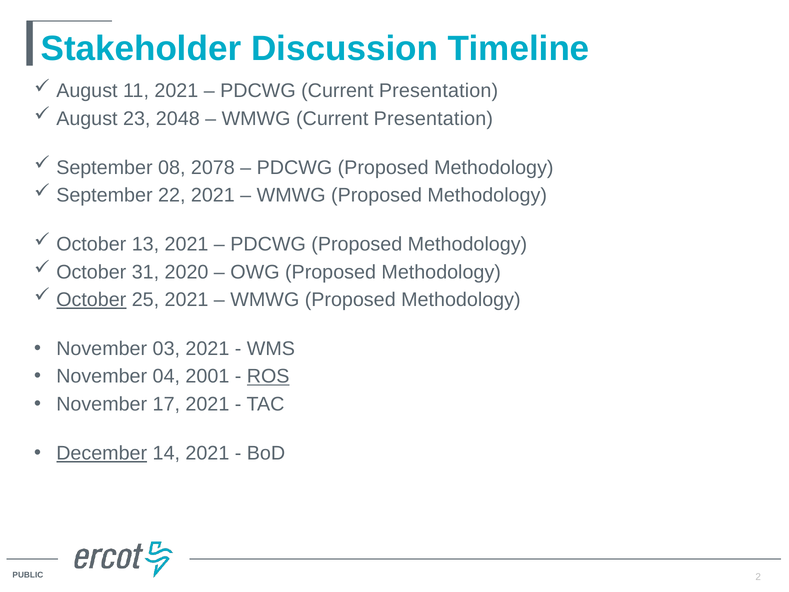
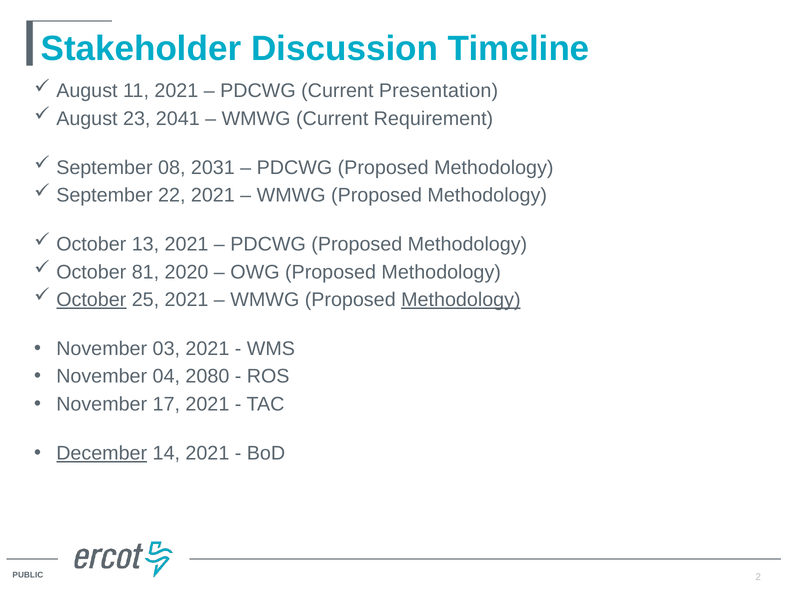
2048: 2048 -> 2041
WMWG Current Presentation: Presentation -> Requirement
2078: 2078 -> 2031
31: 31 -> 81
Methodology at (461, 300) underline: none -> present
2001: 2001 -> 2080
ROS underline: present -> none
